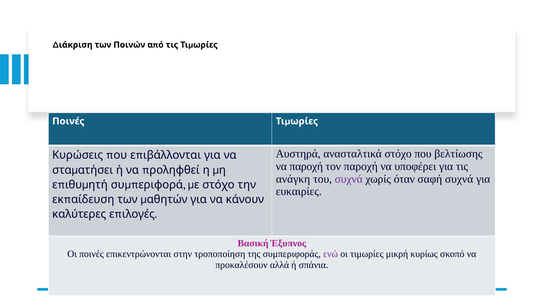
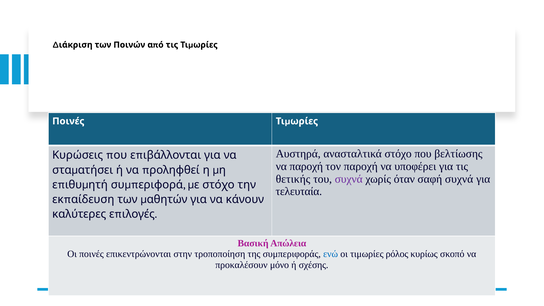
ανάγκη: ανάγκη -> θετικής
ευκαιρίες: ευκαιρίες -> τελευταία
Έξυπνος: Έξυπνος -> Απώλεια
ενώ colour: purple -> blue
μικρή: μικρή -> ρόλος
αλλά: αλλά -> μόνο
σπάνια: σπάνια -> σχέσης
